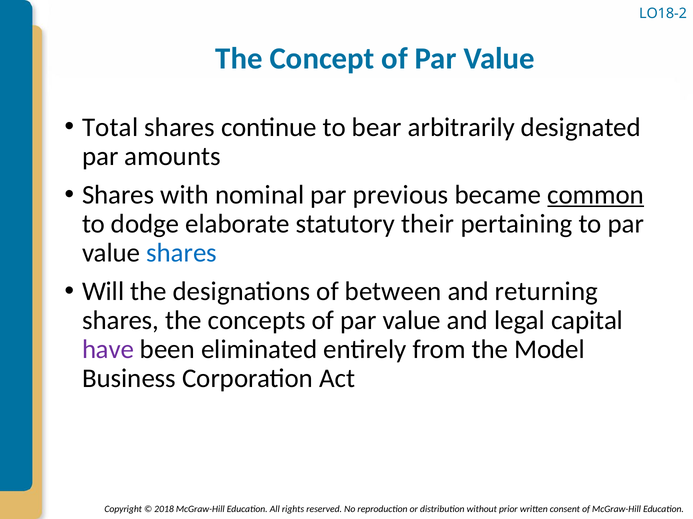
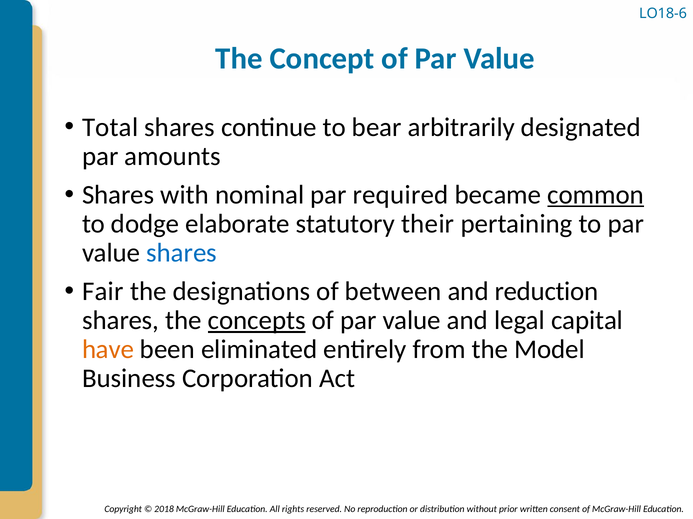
LO18-2: LO18-2 -> LO18-6
previous: previous -> required
Will: Will -> Fair
returning: returning -> reduction
concepts underline: none -> present
have colour: purple -> orange
